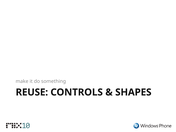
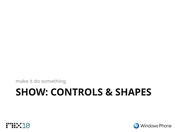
REUSE: REUSE -> SHOW
